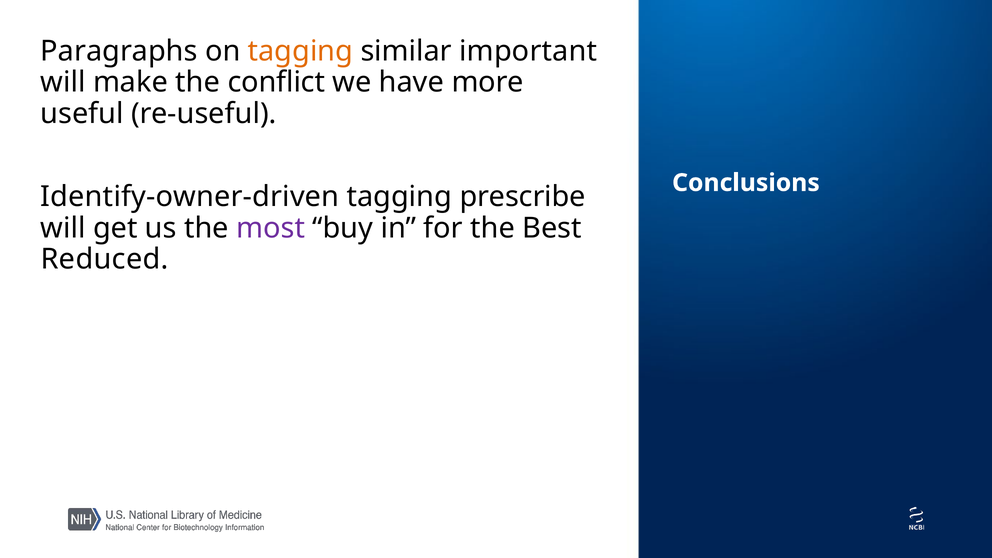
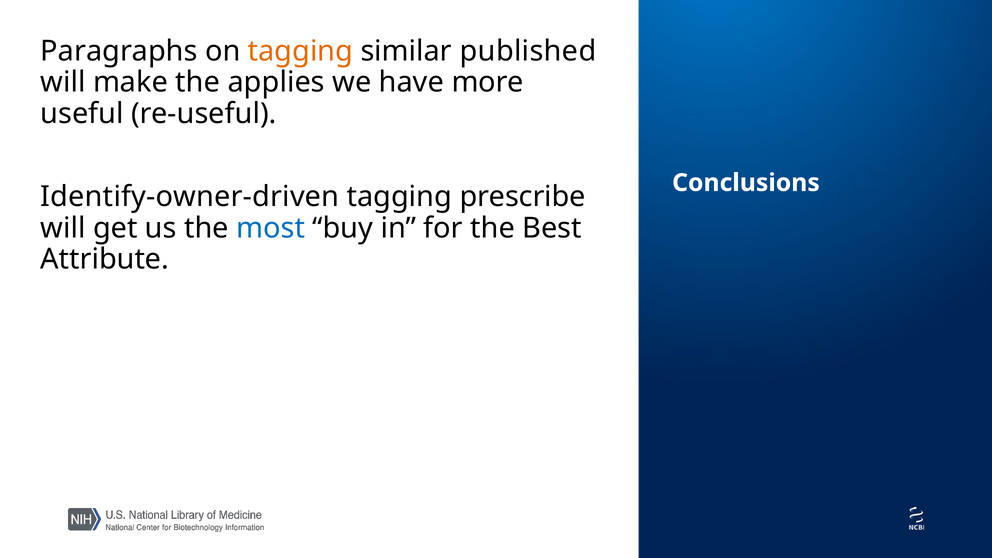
important: important -> published
conflict: conflict -> applies
most colour: purple -> blue
Reduced: Reduced -> Attribute
